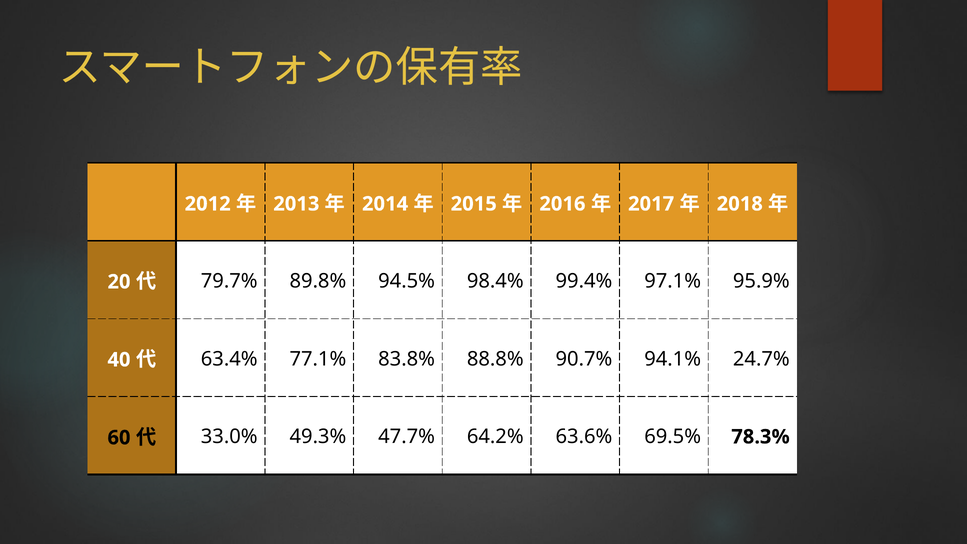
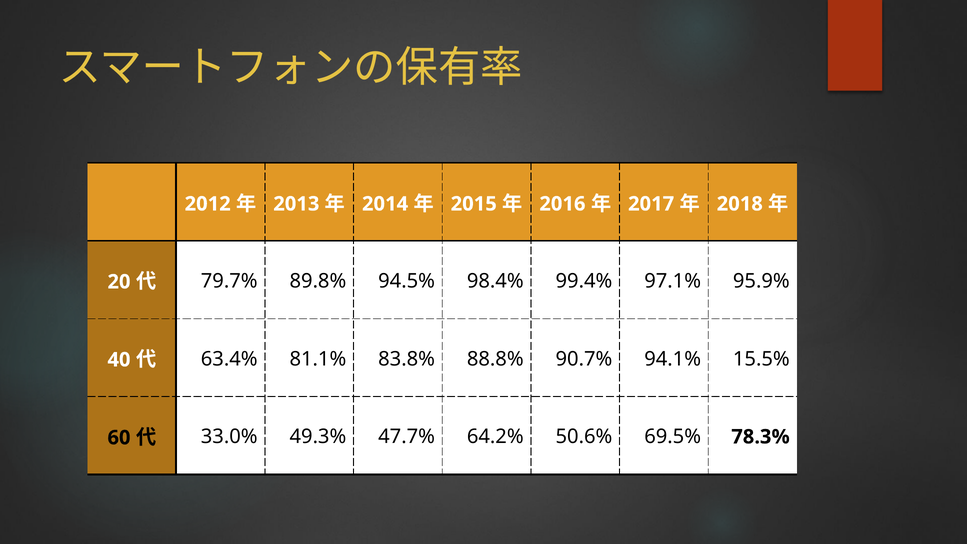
77.1%: 77.1% -> 81.1%
24.7%: 24.7% -> 15.5%
63.6%: 63.6% -> 50.6%
